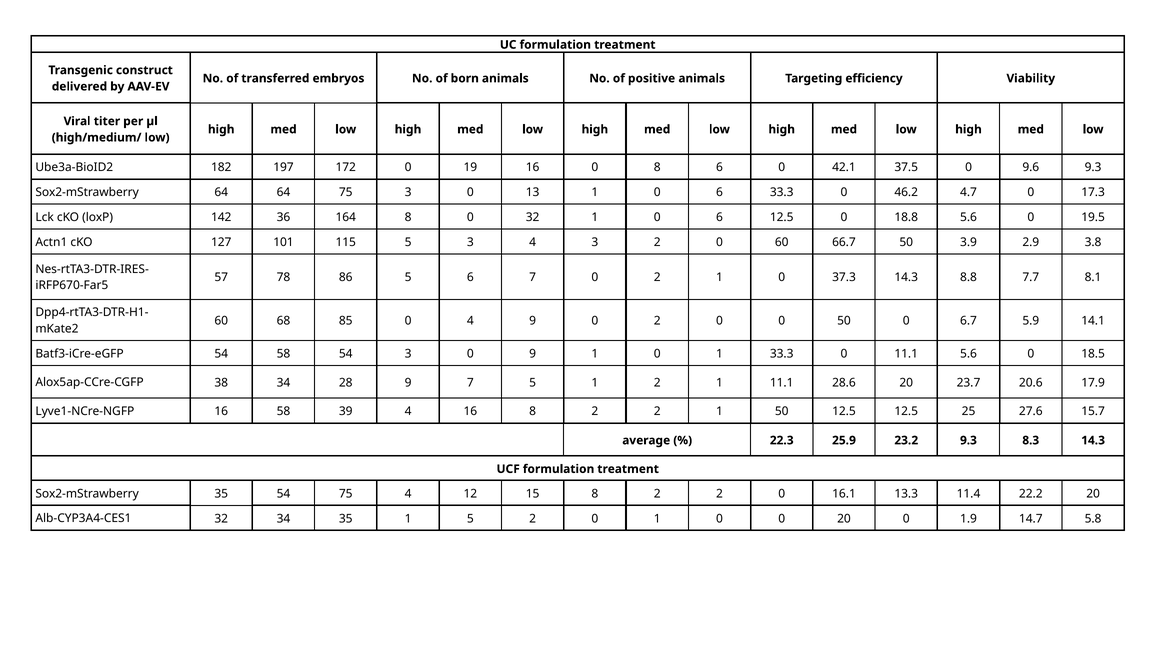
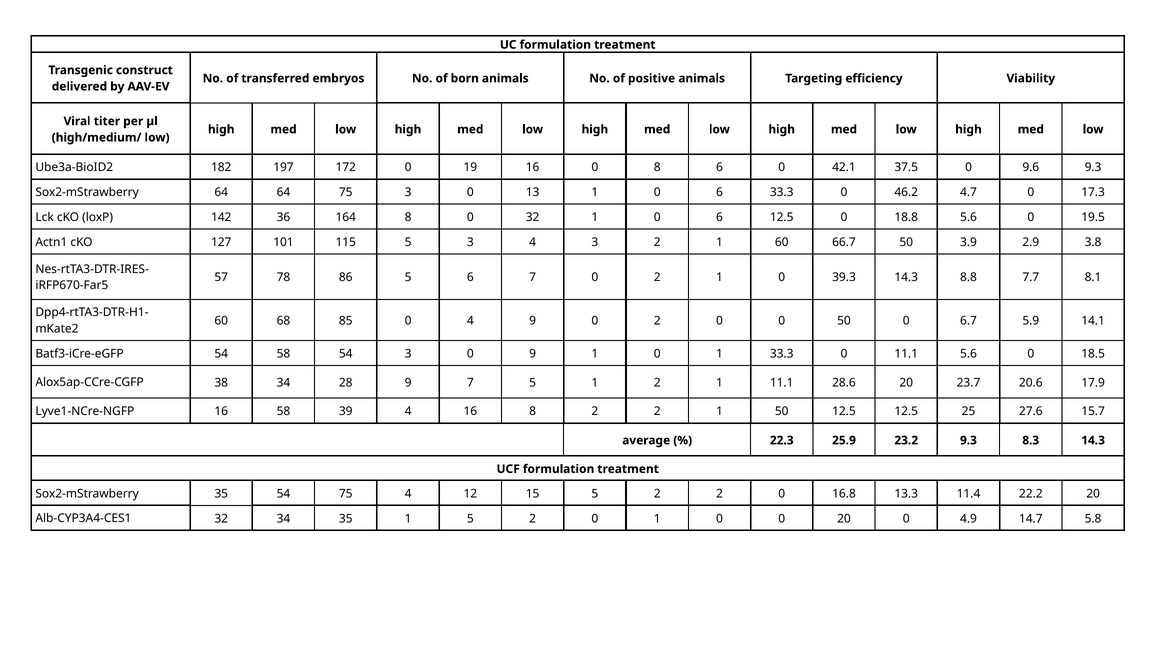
3 2 0: 0 -> 1
37.3: 37.3 -> 39.3
15 8: 8 -> 5
16.1: 16.1 -> 16.8
1.9: 1.9 -> 4.9
